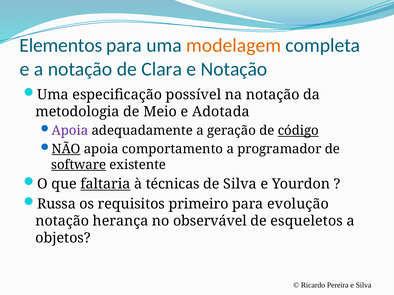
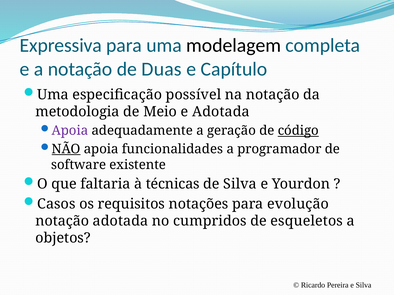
Elementos: Elementos -> Expressiva
modelagem colour: orange -> black
Clara: Clara -> Duas
e Notação: Notação -> Capítulo
comportamento: comportamento -> funcionalidades
software underline: present -> none
faltaria underline: present -> none
Russa: Russa -> Casos
primeiro: primeiro -> notações
notação herança: herança -> adotada
observável: observável -> cumpridos
